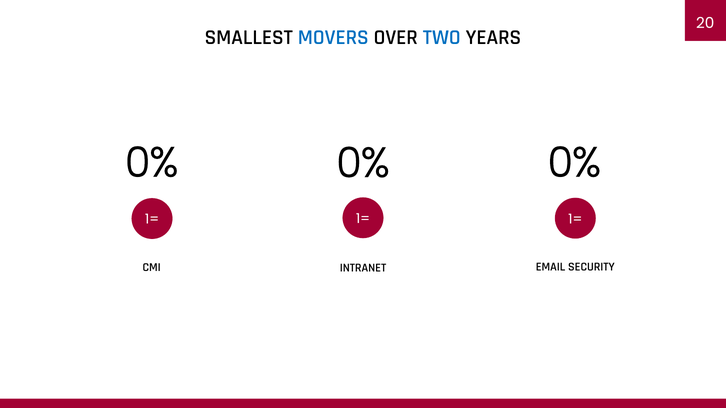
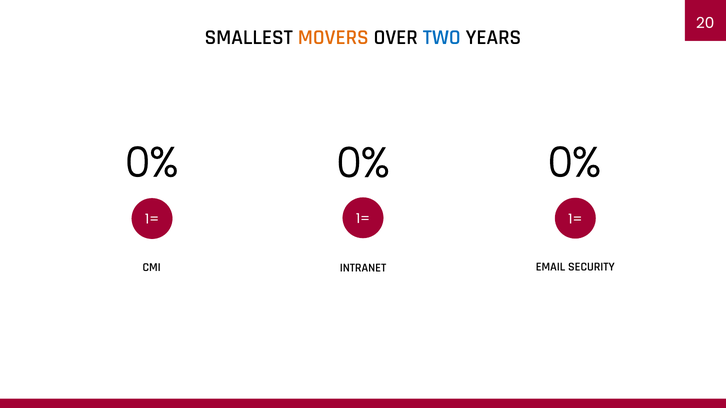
MOVERS colour: blue -> orange
